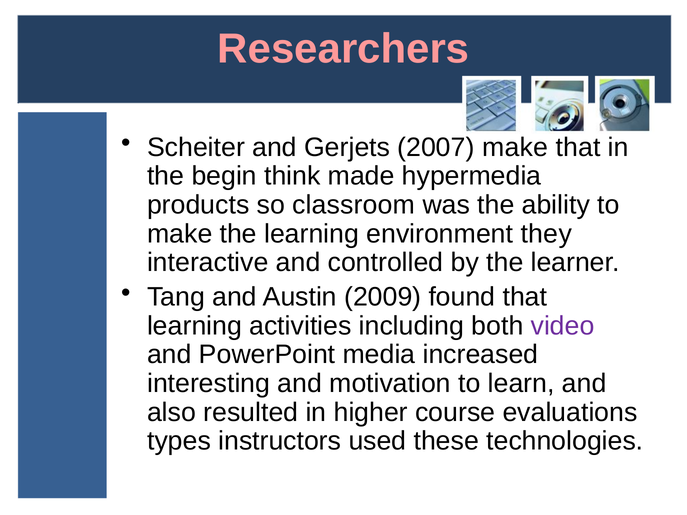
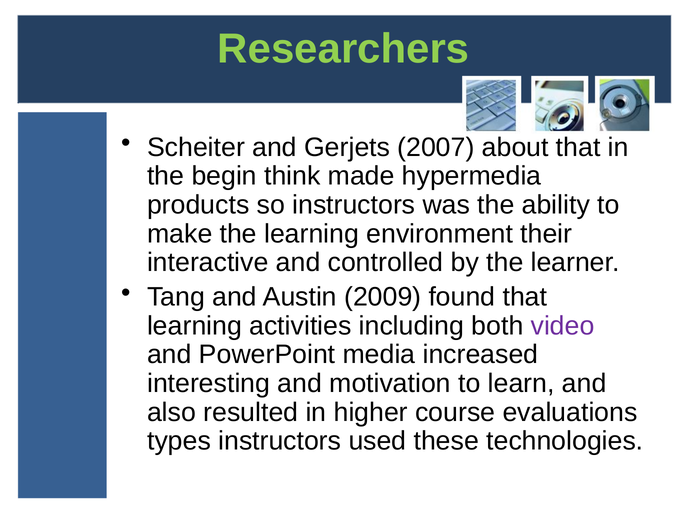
Researchers colour: pink -> light green
2007 make: make -> about
so classroom: classroom -> instructors
they: they -> their
